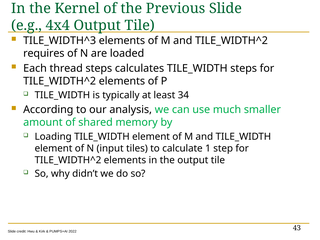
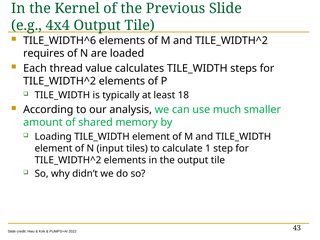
TILE_WIDTH^3: TILE_WIDTH^3 -> TILE_WIDTH^6
thread steps: steps -> value
34: 34 -> 18
